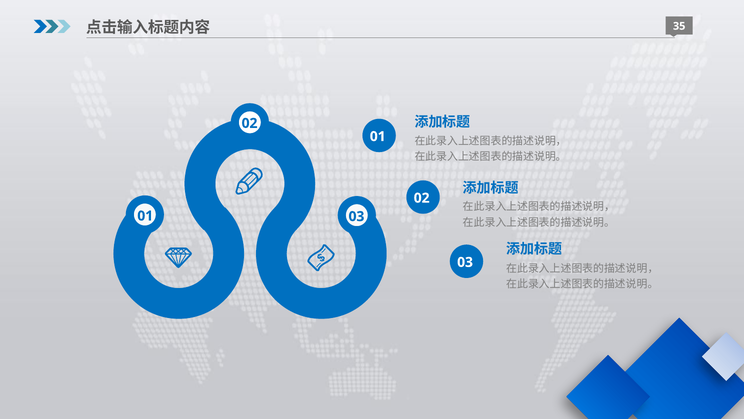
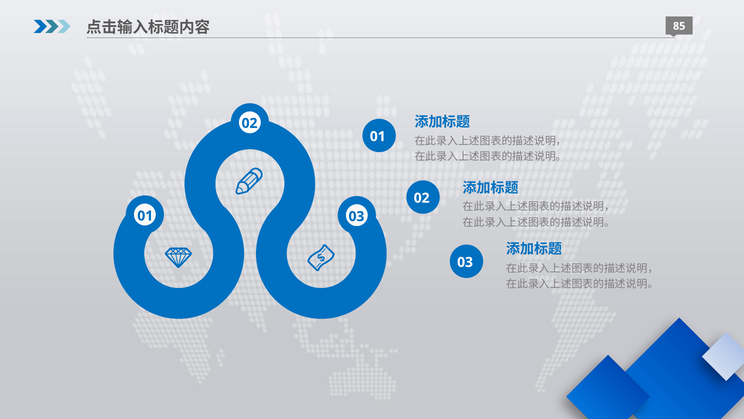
35: 35 -> 85
